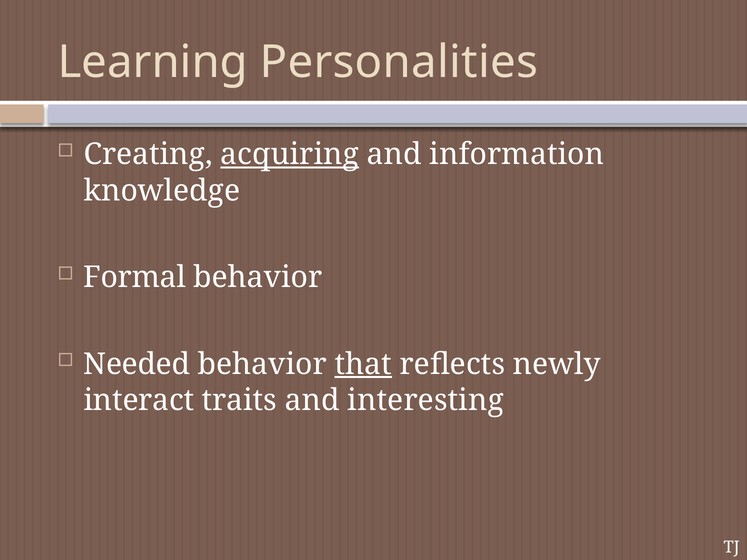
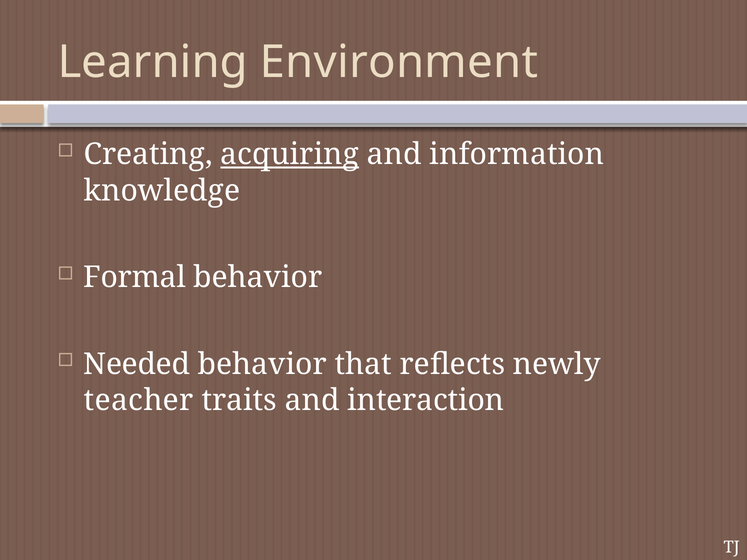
Personalities: Personalities -> Environment
that underline: present -> none
interact: interact -> teacher
interesting: interesting -> interaction
